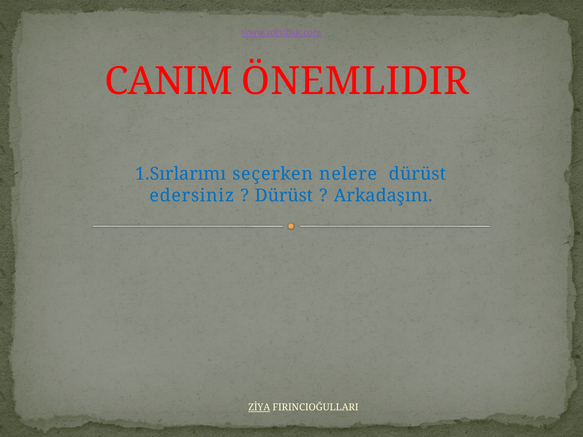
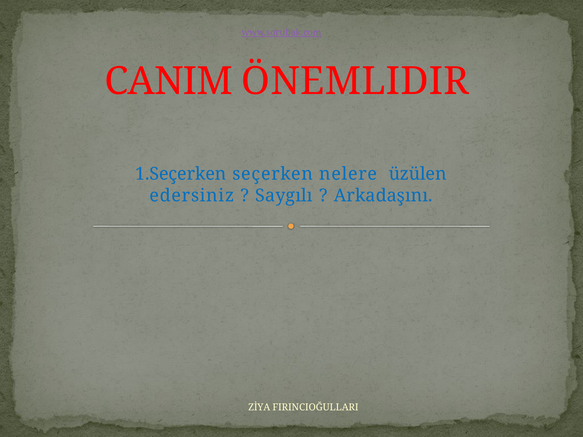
1.Sırlarımı: 1.Sırlarımı -> 1.Seçerken
nelere dürüst: dürüst -> üzülen
Dürüst at (284, 196): Dürüst -> Saygılı
ZİYA underline: present -> none
